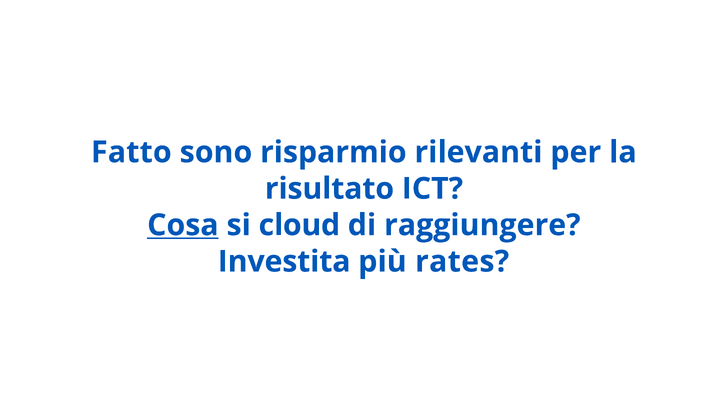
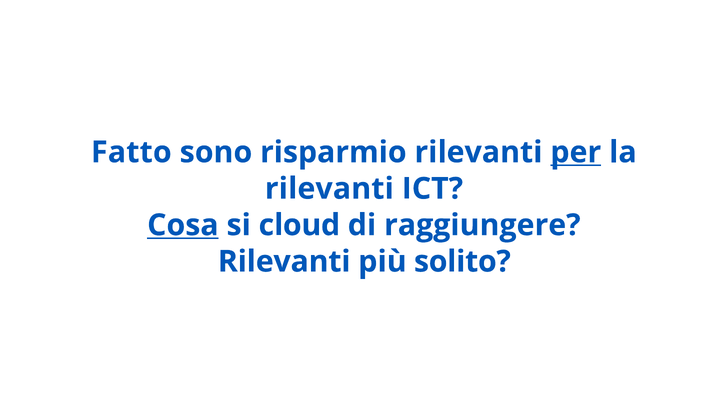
per underline: none -> present
risultato at (329, 188): risultato -> rilevanti
Investita at (284, 261): Investita -> Rilevanti
rates: rates -> solito
